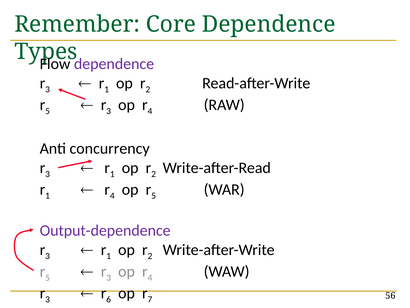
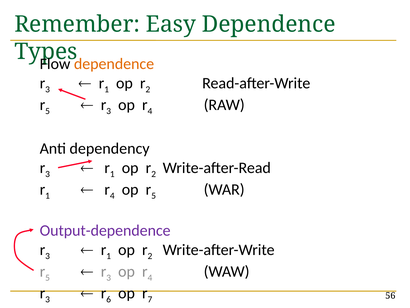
Core: Core -> Easy
dependence at (114, 64) colour: purple -> orange
concurrency: concurrency -> dependency
